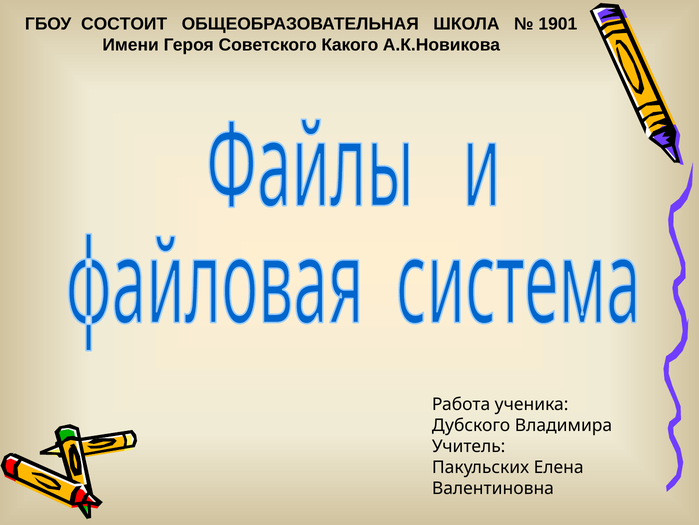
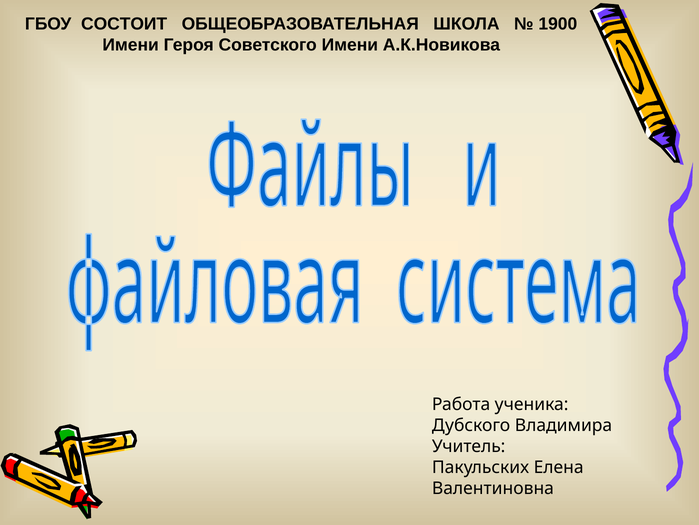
1901: 1901 -> 1900
Советского Какого: Какого -> Имени
